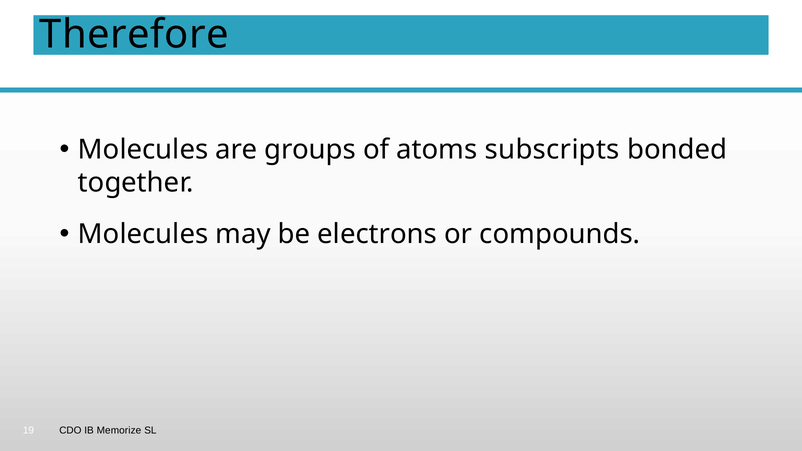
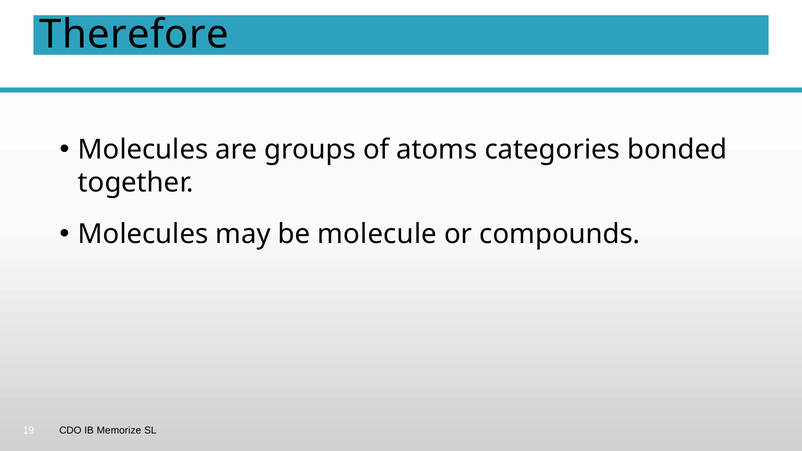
subscripts: subscripts -> categories
electrons: electrons -> molecule
